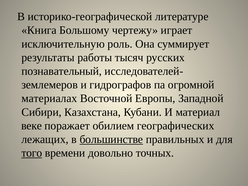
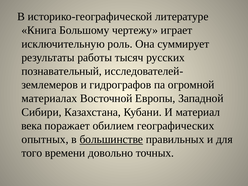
веке: веке -> века
лежащих: лежащих -> опытных
того underline: present -> none
